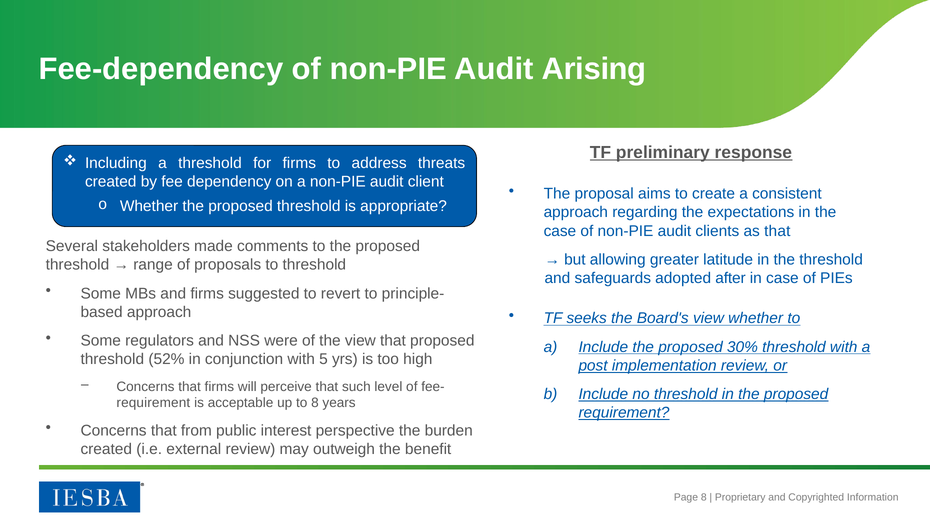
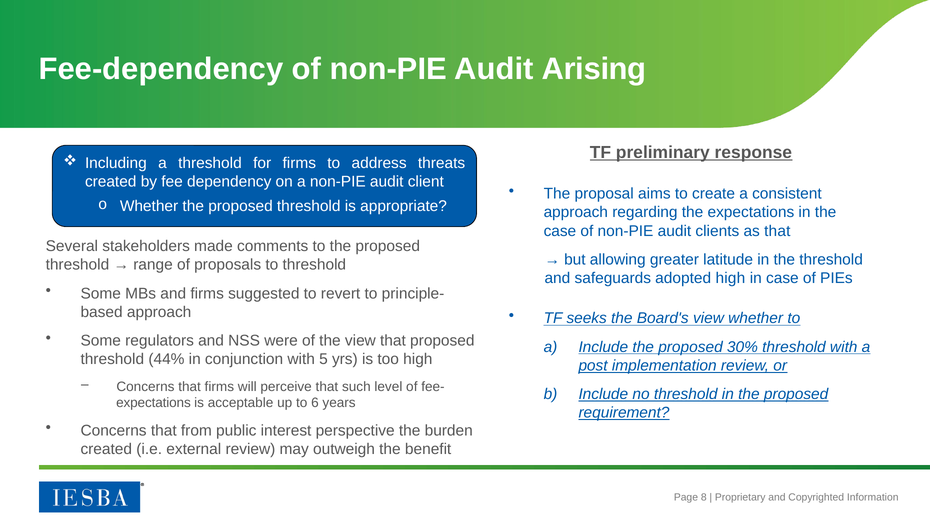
adopted after: after -> high
52%: 52% -> 44%
requirement at (153, 403): requirement -> expectations
to 8: 8 -> 6
